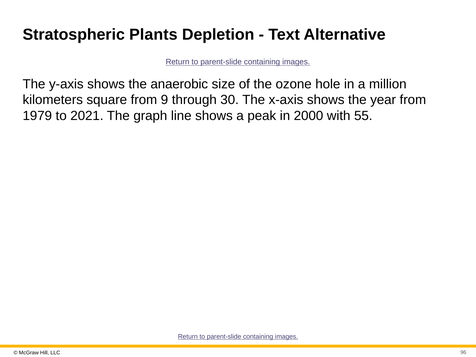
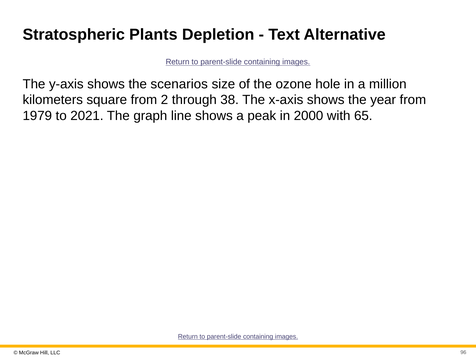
anaerobic: anaerobic -> scenarios
9: 9 -> 2
30: 30 -> 38
55: 55 -> 65
